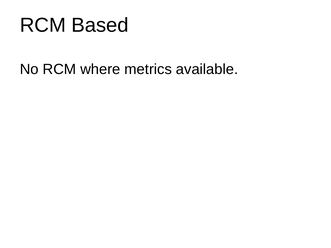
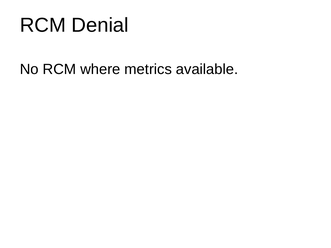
Based: Based -> Denial
